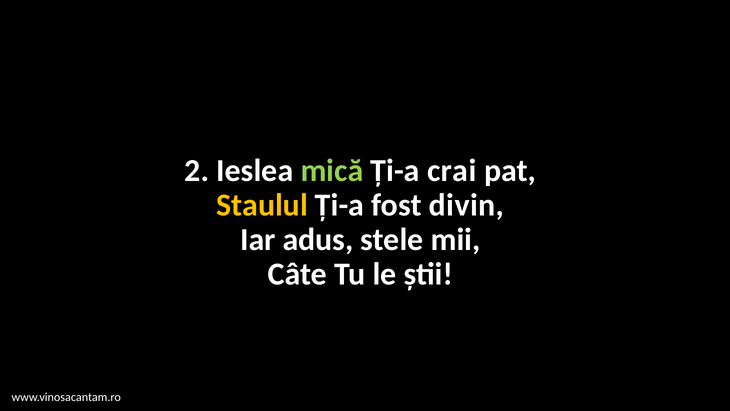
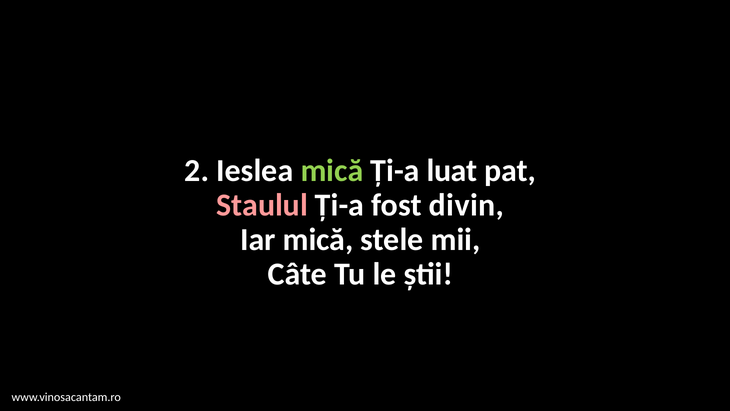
crai: crai -> luat
Staulul colour: yellow -> pink
Iar adus: adus -> mică
